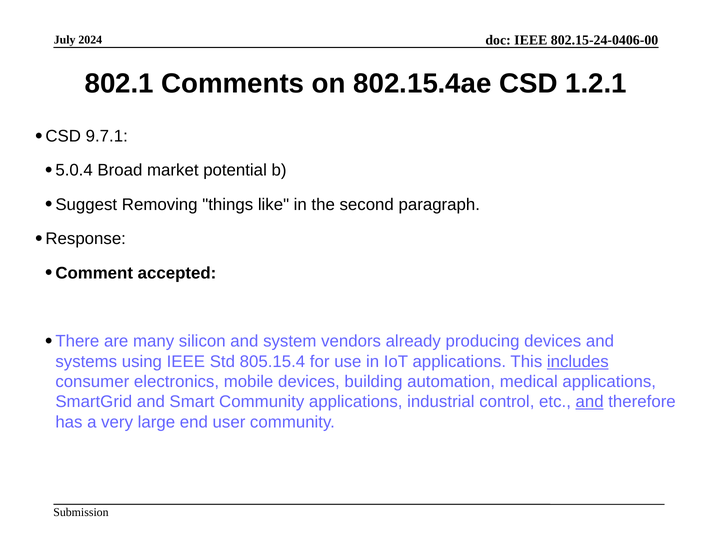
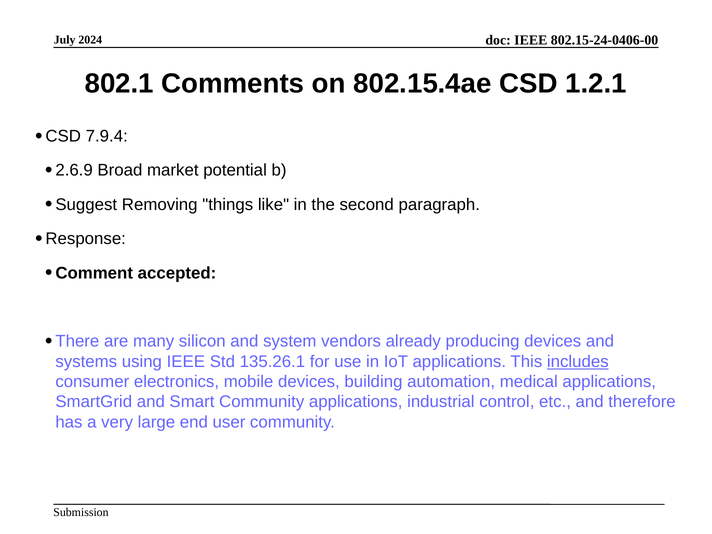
9.7.1: 9.7.1 -> 7.9.4
5.0.4: 5.0.4 -> 2.6.9
805.15.4: 805.15.4 -> 135.26.1
and at (590, 402) underline: present -> none
